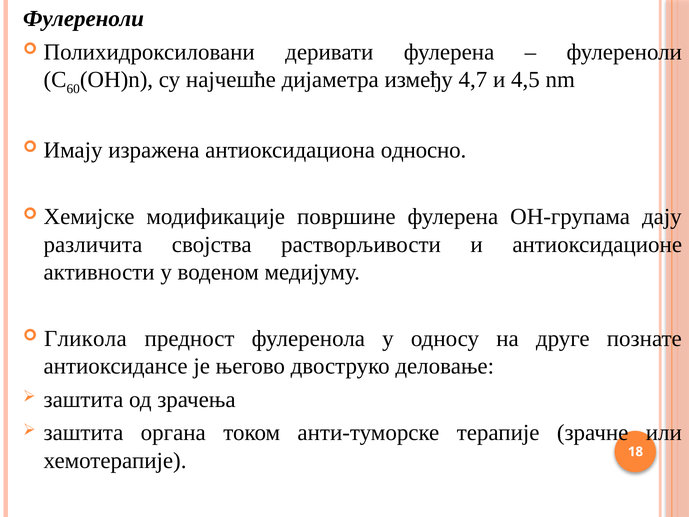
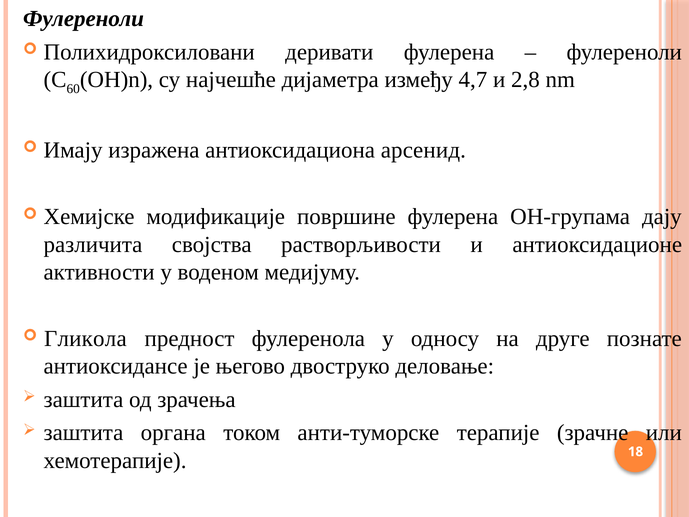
4,5: 4,5 -> 2,8
односно: односно -> арсенид
